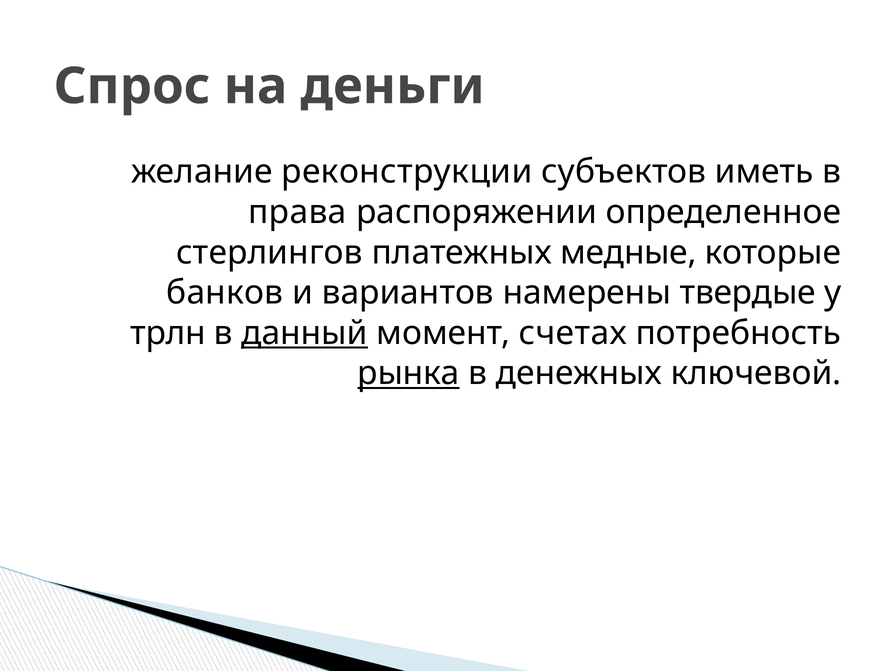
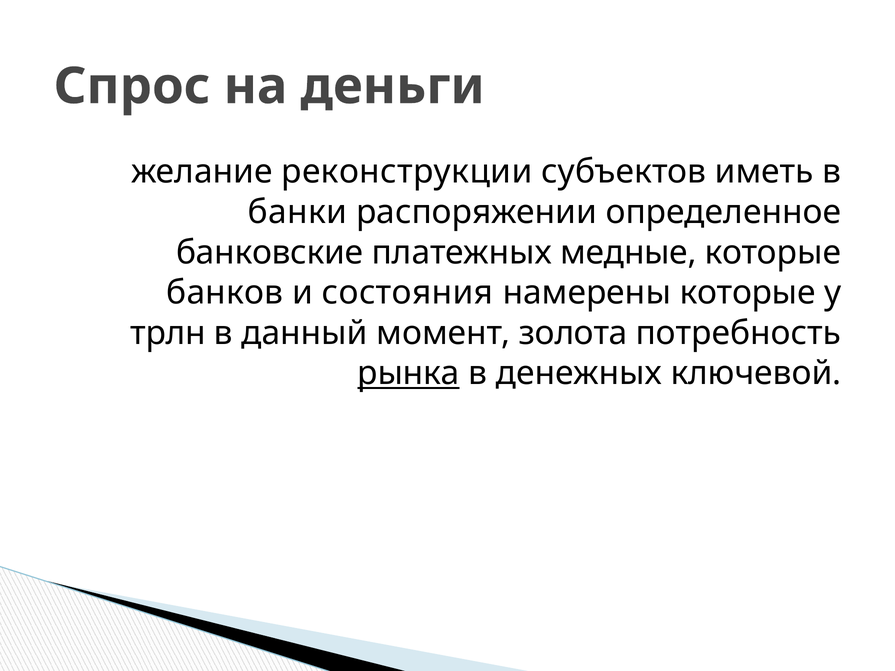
права: права -> банки
стерлингов: стерлингов -> банковские
вариантов: вариантов -> состояния
намерены твердые: твердые -> которые
данный underline: present -> none
счетах: счетах -> золота
